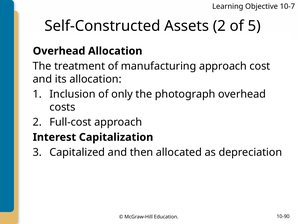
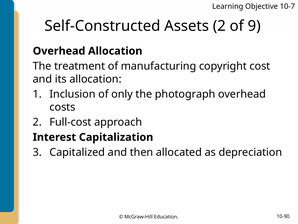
5: 5 -> 9
manufacturing approach: approach -> copyright
